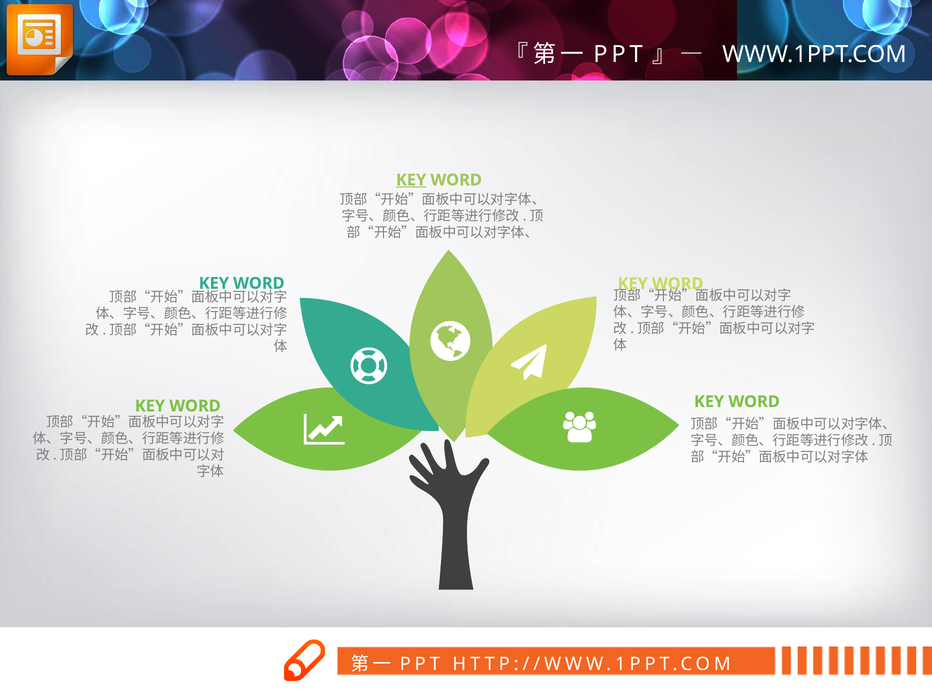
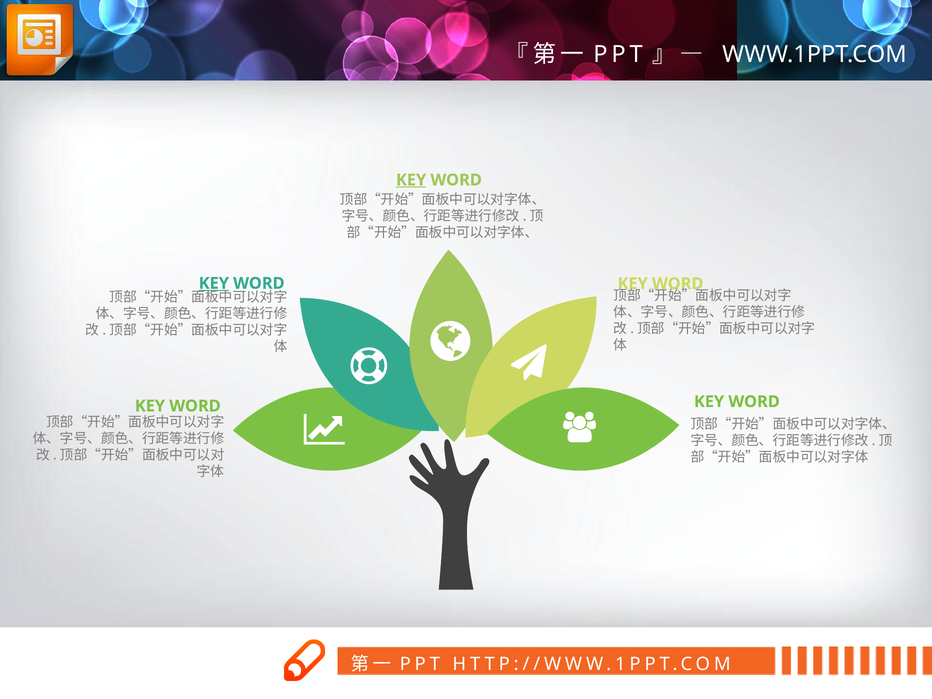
KEY at (214, 283) underline: none -> present
